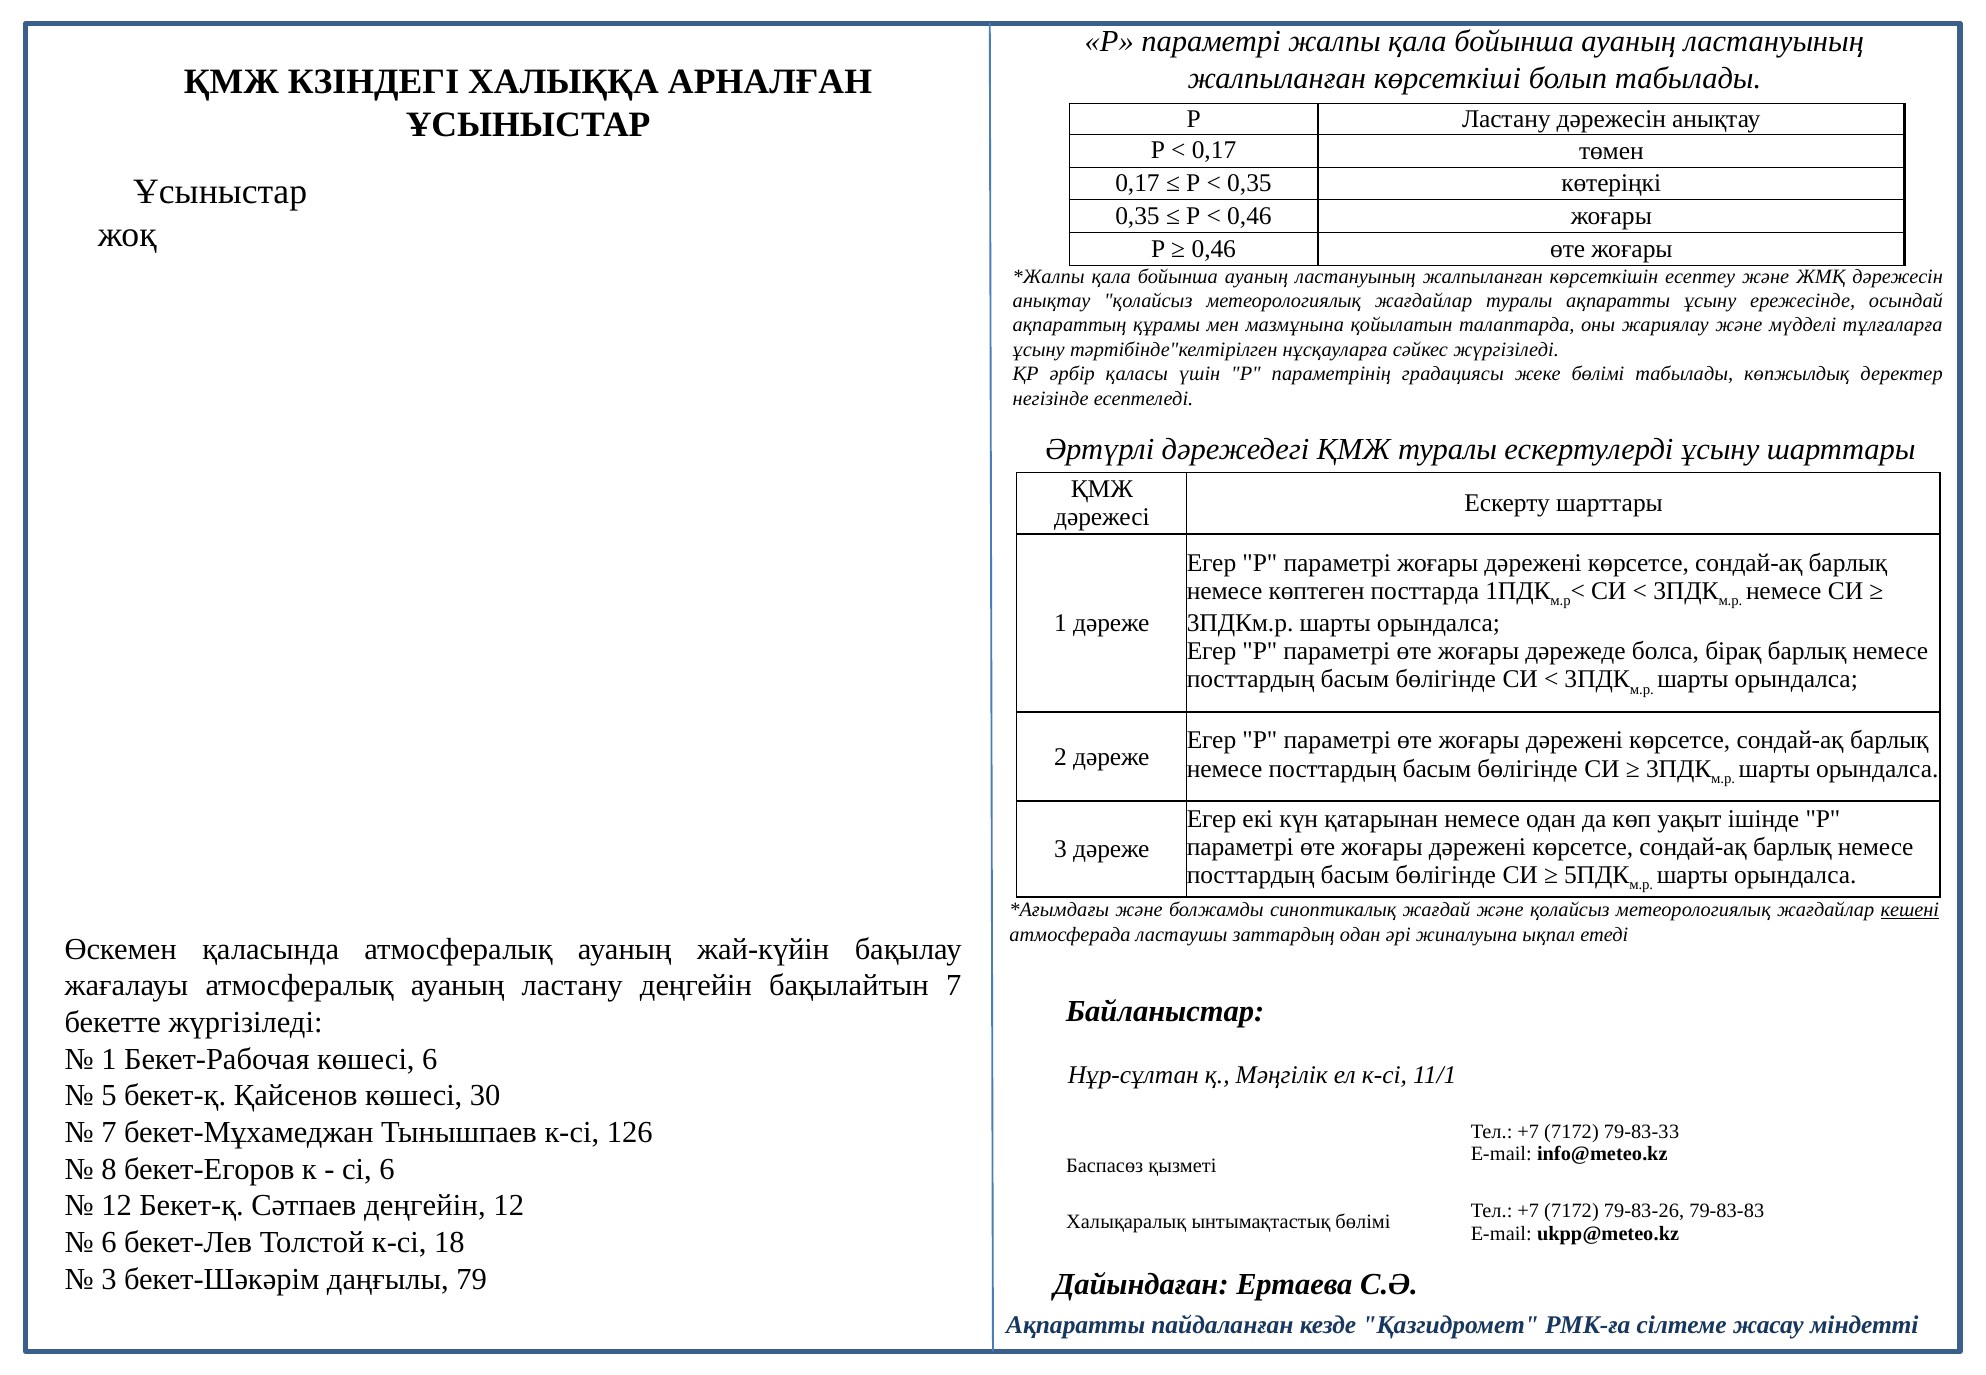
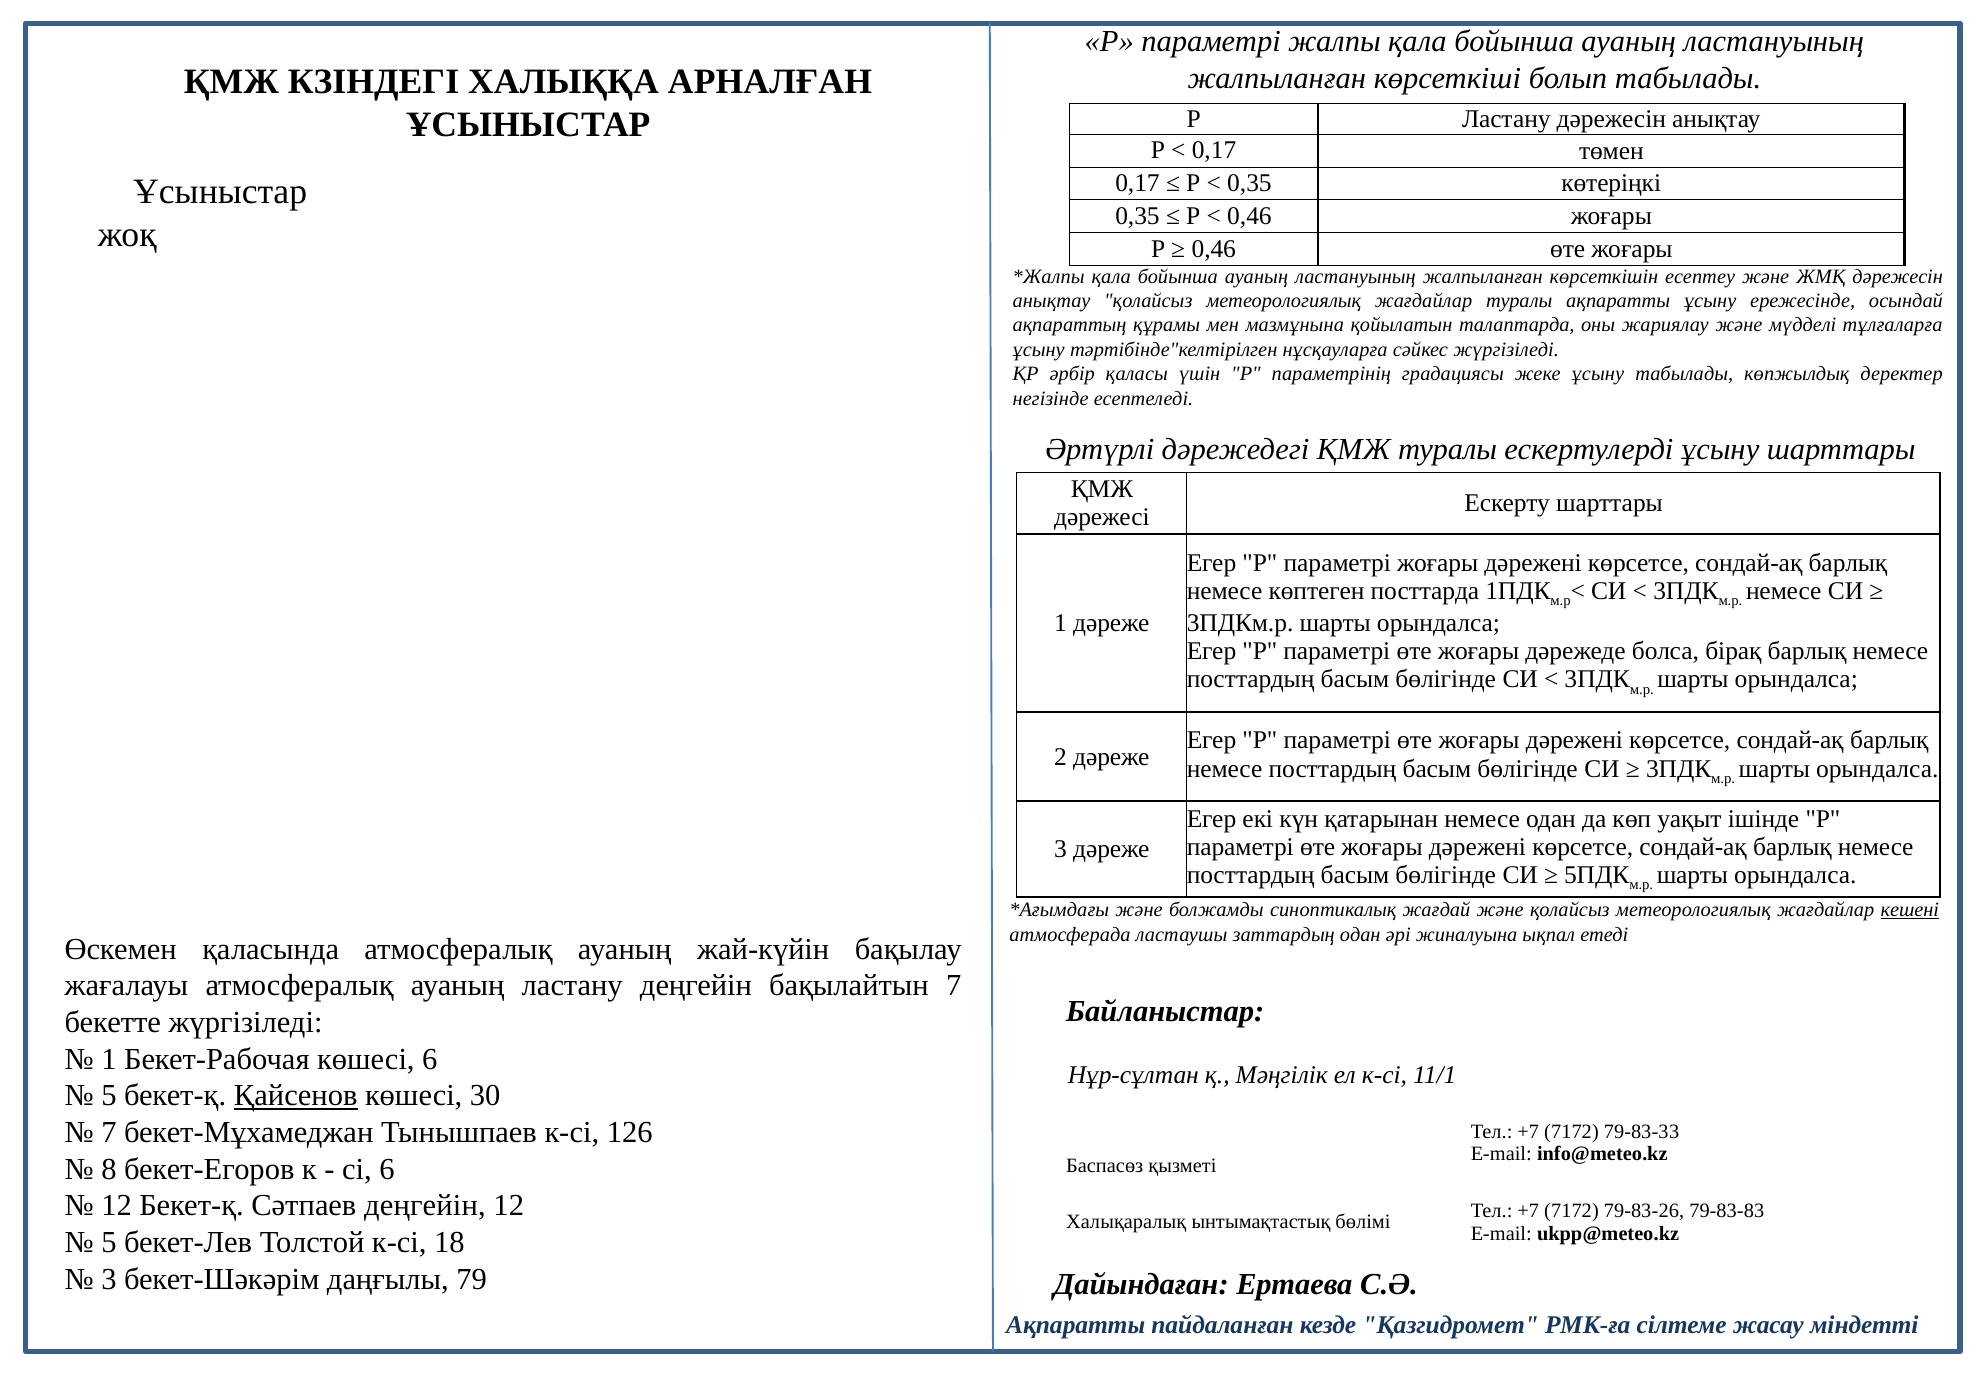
жеке бөлімі: бөлімі -> ұсыну
Қайсенов underline: none -> present
6 at (109, 1242): 6 -> 5
